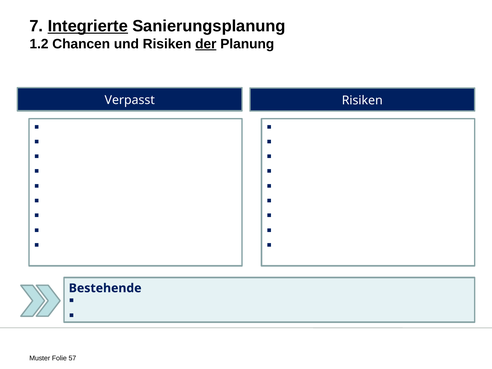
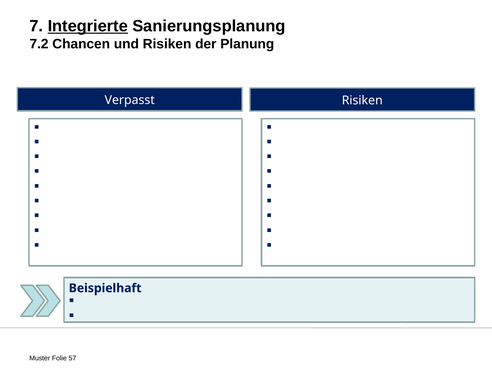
1.2: 1.2 -> 7.2
der underline: present -> none
Bestehende: Bestehende -> Beispielhaft
